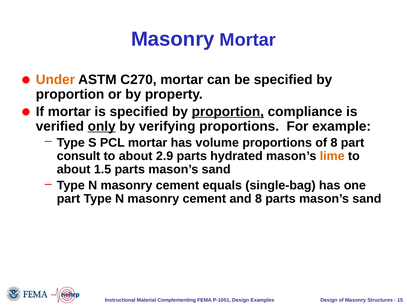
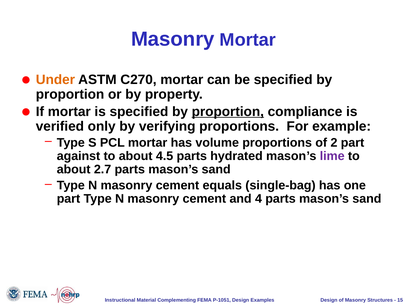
only underline: present -> none
of 8: 8 -> 2
consult: consult -> against
2.9: 2.9 -> 4.5
lime colour: orange -> purple
1.5: 1.5 -> 2.7
and 8: 8 -> 4
